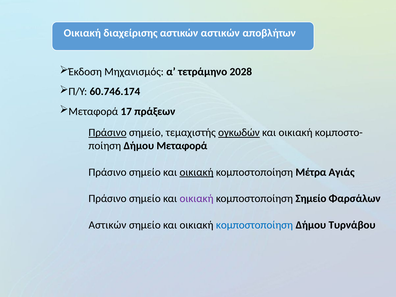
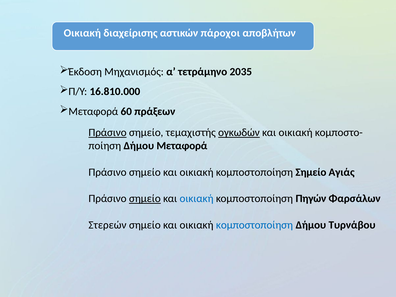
αστικών αστικών: αστικών -> πάροχοι
2028: 2028 -> 2035
60.746.174: 60.746.174 -> 16.810.000
17: 17 -> 60
οικιακή at (197, 172) underline: present -> none
κομποστοποίηση Μέτρα: Μέτρα -> Σημείο
σημείο at (145, 199) underline: none -> present
οικιακή at (197, 199) colour: purple -> blue
κομποστοποίηση Σημείο: Σημείο -> Πηγών
Αστικών at (107, 225): Αστικών -> Στερεών
